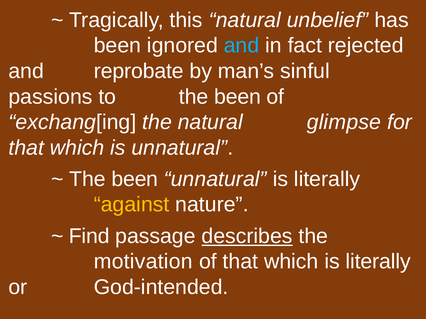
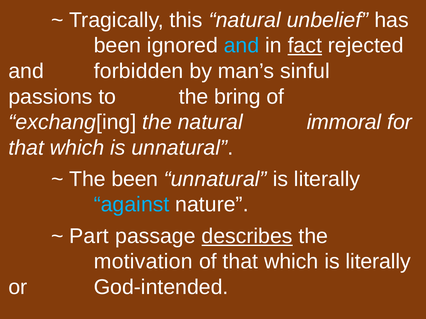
fact underline: none -> present
reprobate: reprobate -> forbidden
to the been: been -> bring
glimpse: glimpse -> immoral
against colour: yellow -> light blue
Find: Find -> Part
